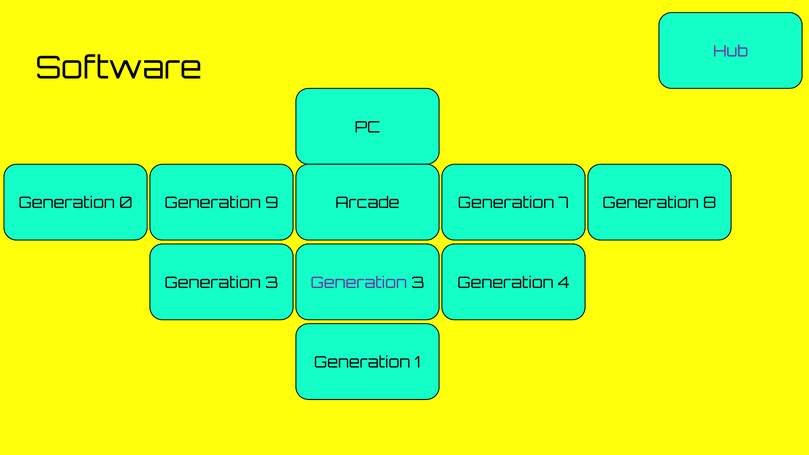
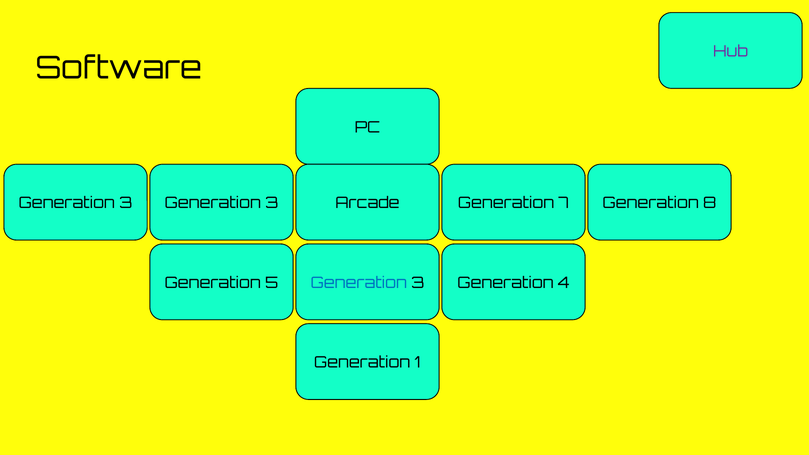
0 at (126, 203): 0 -> 3
9 at (272, 203): 9 -> 3
3 at (272, 283): 3 -> 5
Generation at (359, 283) colour: purple -> blue
